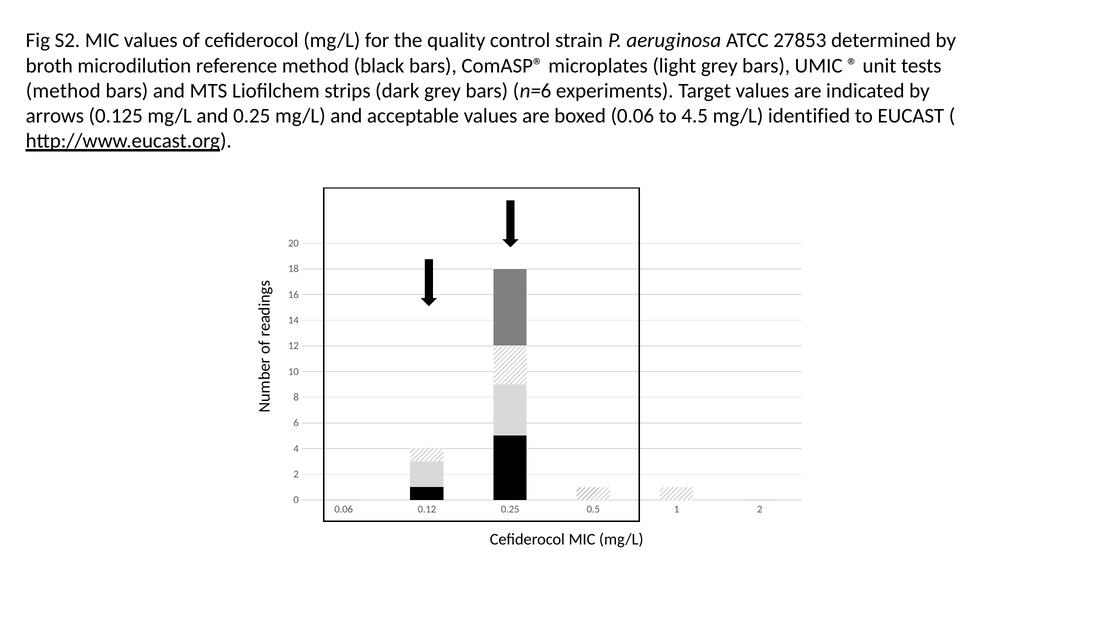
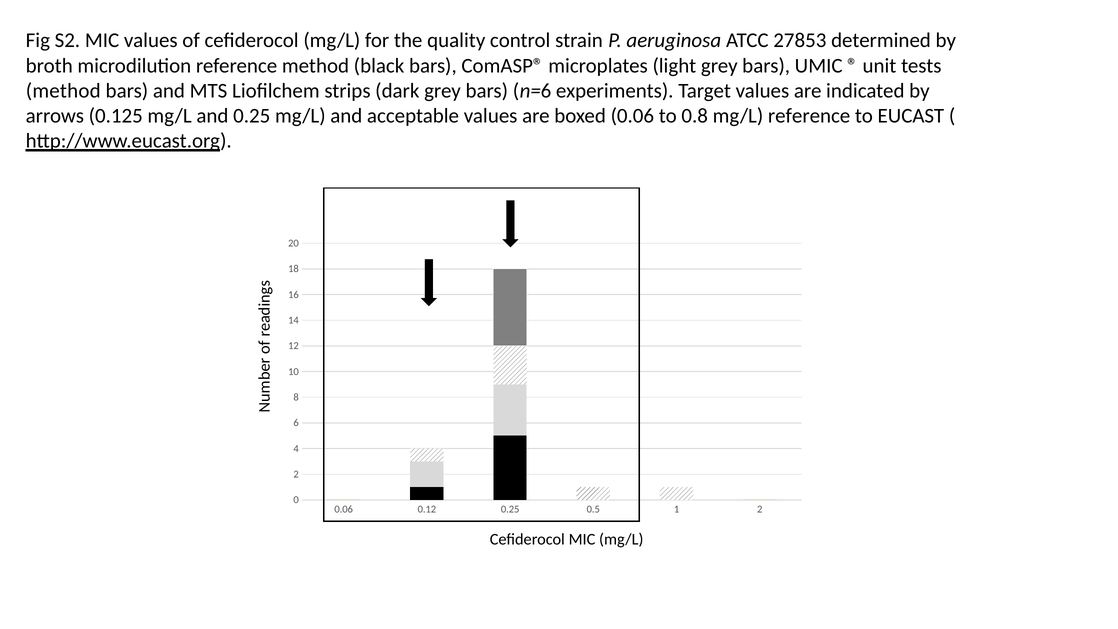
4.5: 4.5 -> 0.8
mg/L identified: identified -> reference
